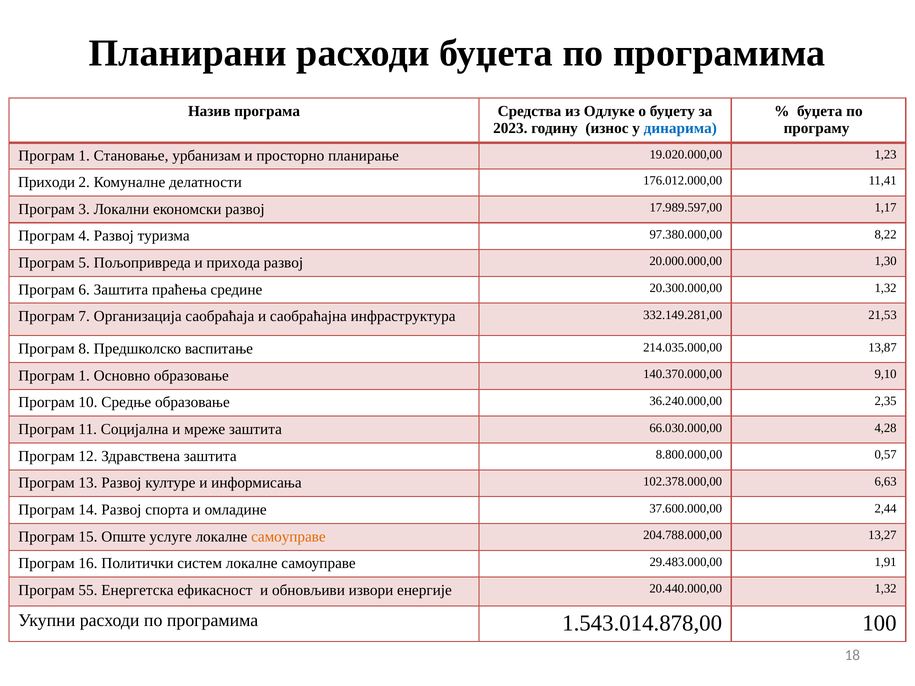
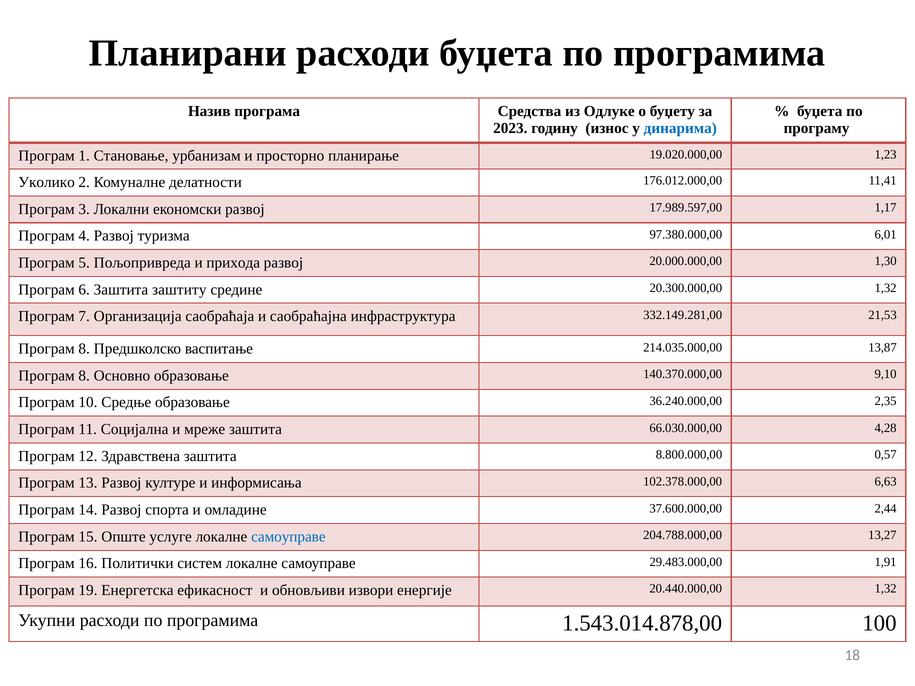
Приходи: Приходи -> Уколико
8,22: 8,22 -> 6,01
праћења: праћења -> заштиту
1 at (84, 376): 1 -> 8
самоуправе at (288, 537) colour: orange -> blue
55: 55 -> 19
